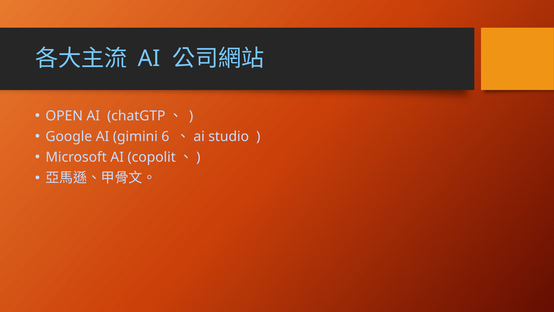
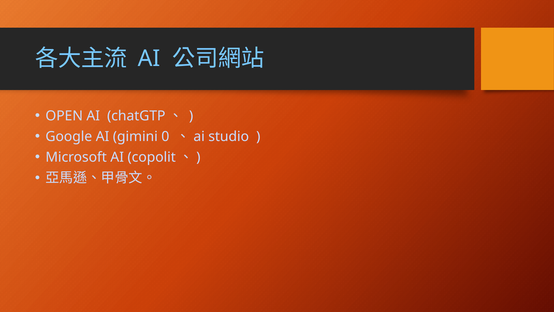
6: 6 -> 0
